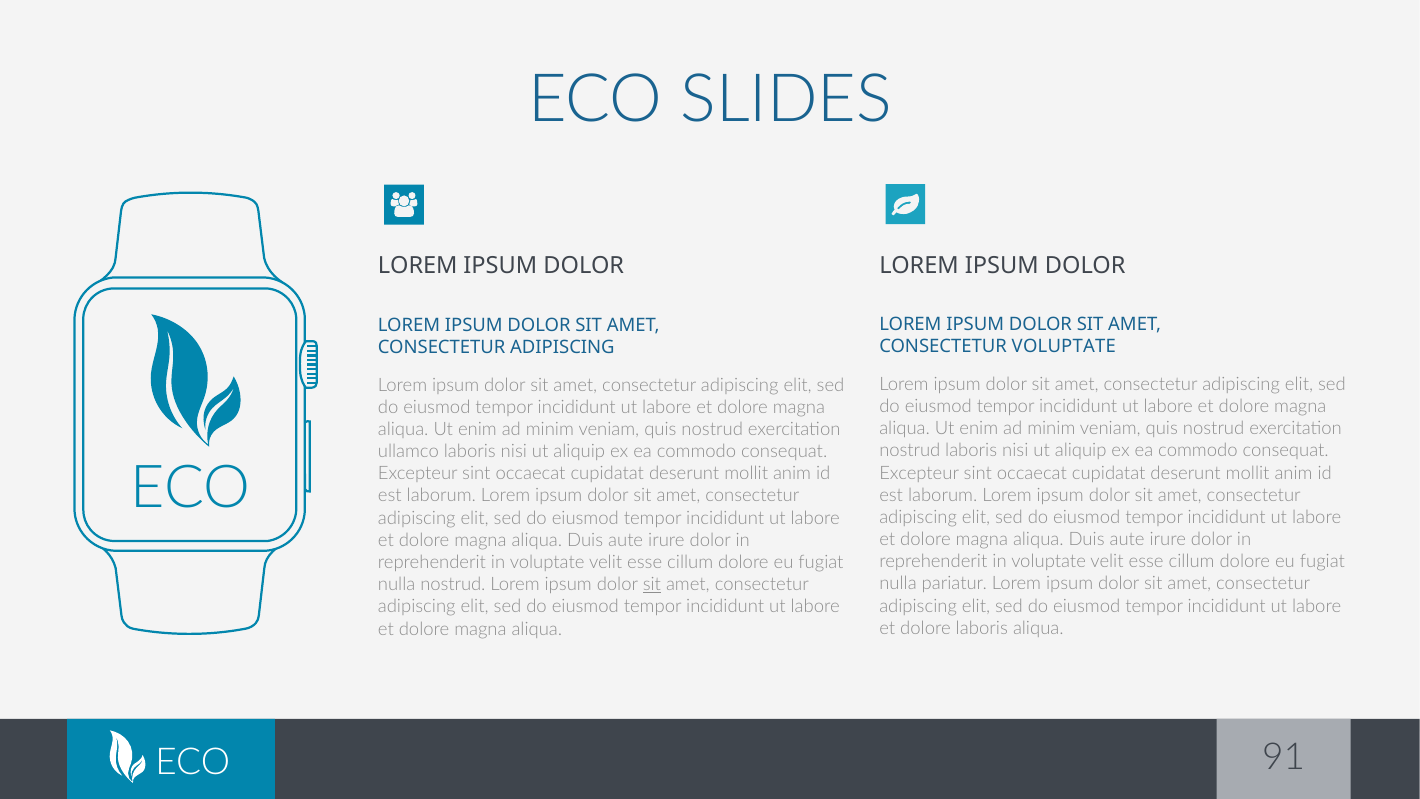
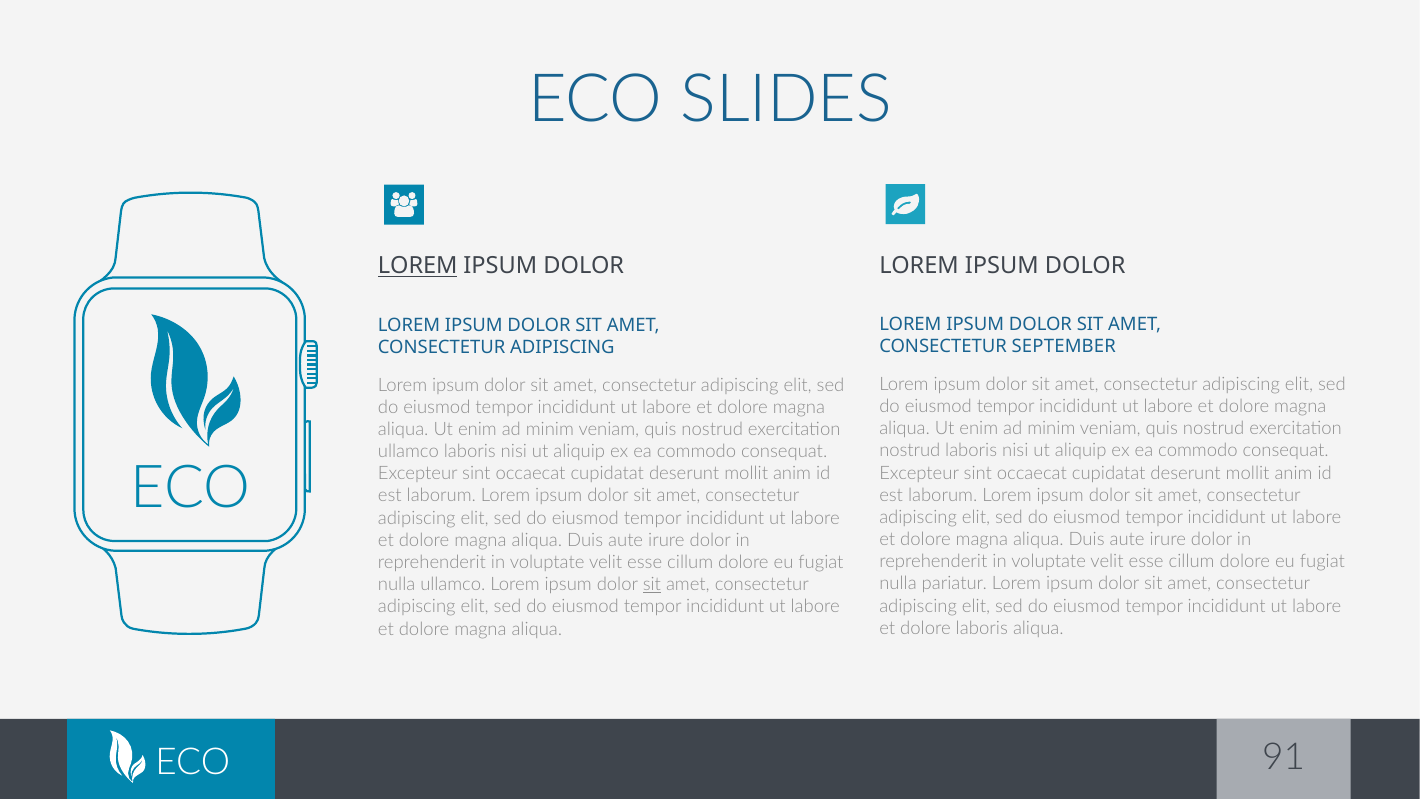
LOREM at (418, 266) underline: none -> present
CONSECTETUR VOLUPTATE: VOLUPTATE -> SEPTEMBER
nulla nostrud: nostrud -> ullamco
